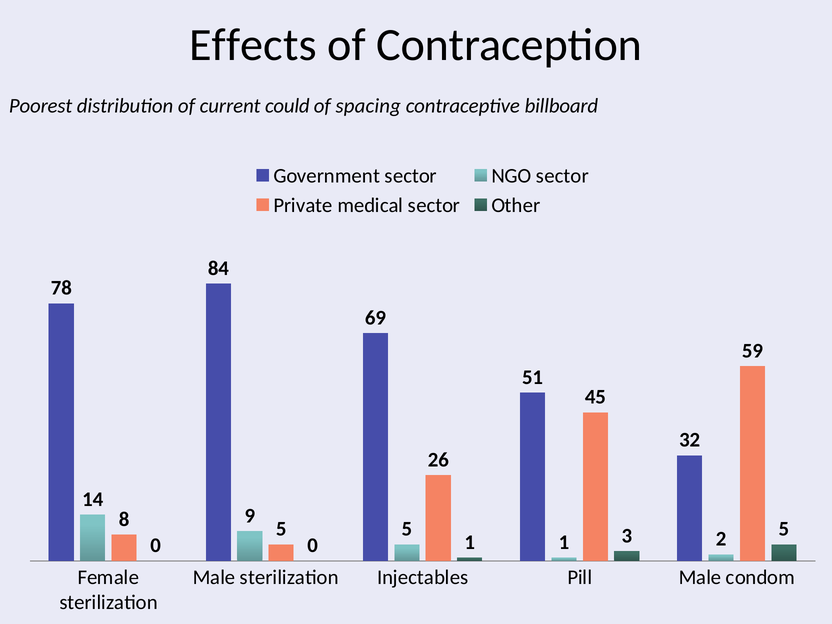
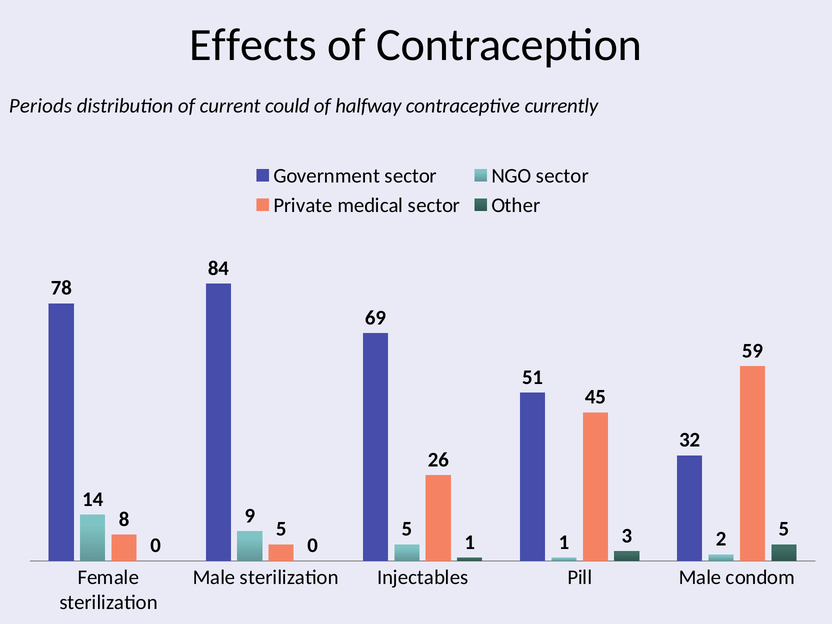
Poorest: Poorest -> Periods
spacing: spacing -> halfway
billboard: billboard -> currently
